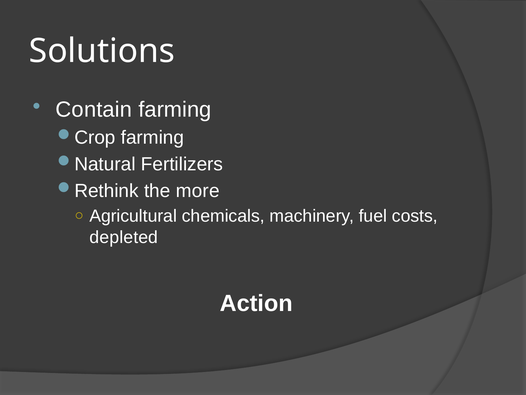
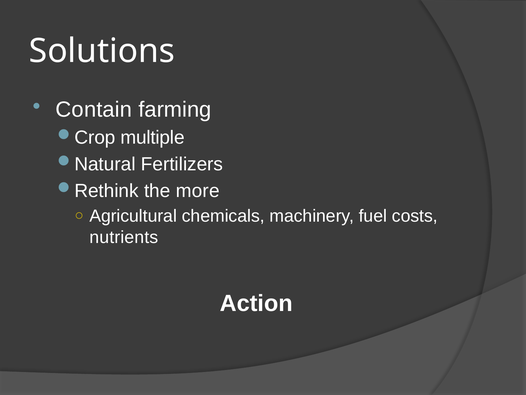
farming at (152, 137): farming -> multiple
depleted: depleted -> nutrients
